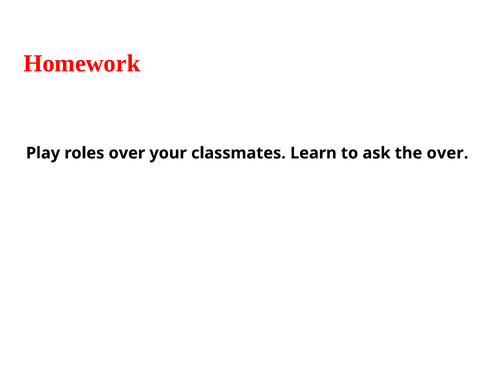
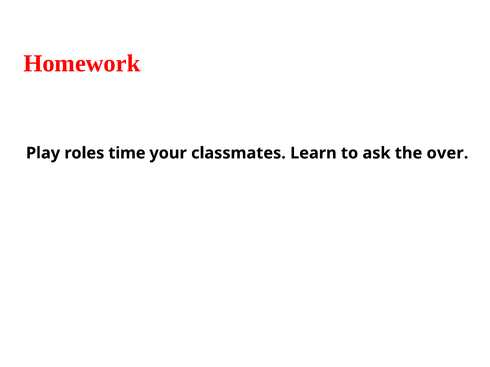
roles over: over -> time
